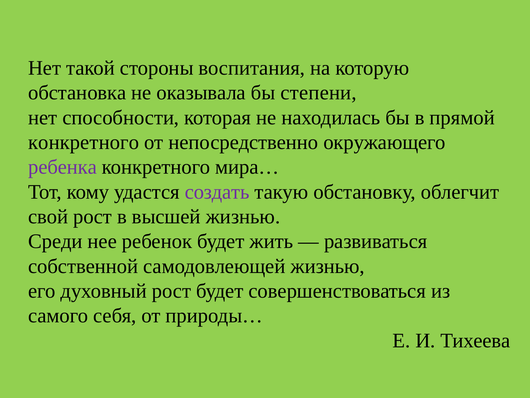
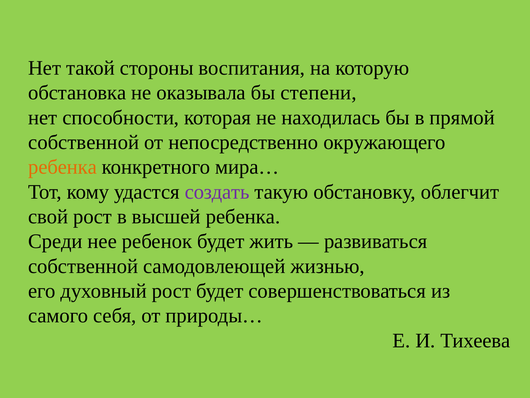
конкретного at (84, 142): конкретного -> собственной
ребенка at (62, 167) colour: purple -> orange
высшей жизнью: жизнью -> ребенка
